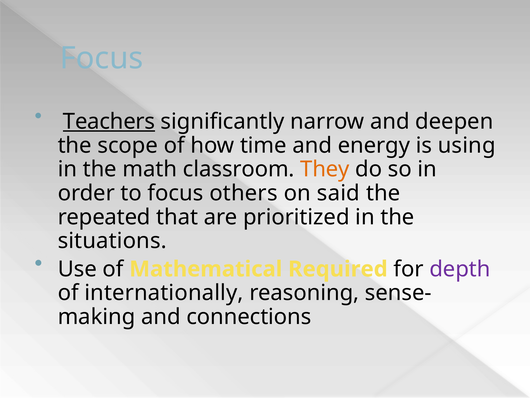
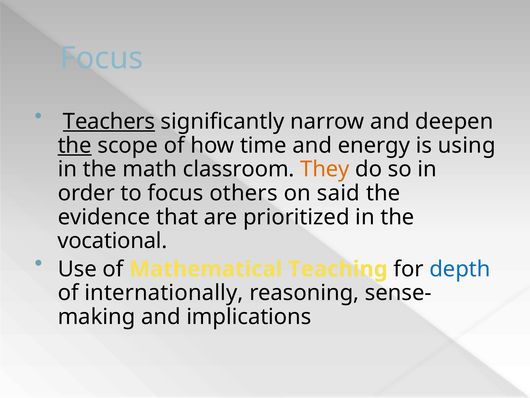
the at (75, 145) underline: none -> present
repeated: repeated -> evidence
situations: situations -> vocational
Required: Required -> Teaching
depth colour: purple -> blue
connections: connections -> implications
